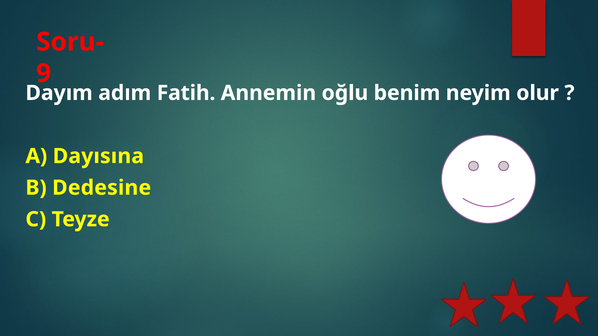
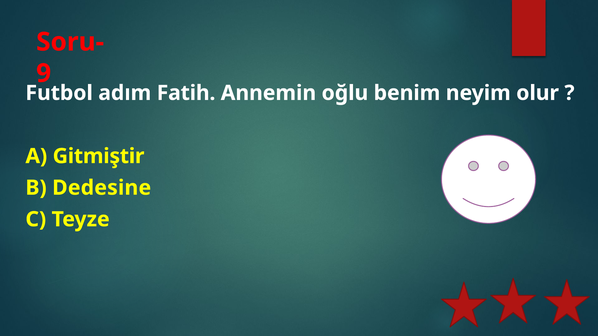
Dayım: Dayım -> Futbol
Dayısına: Dayısına -> Gitmiştir
